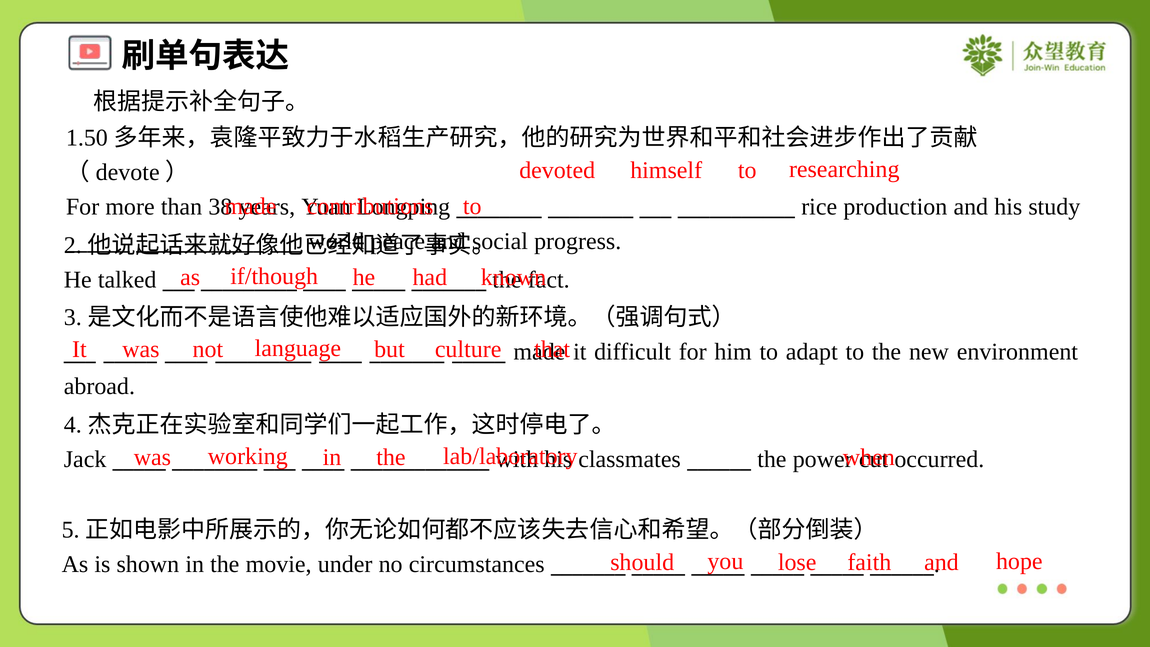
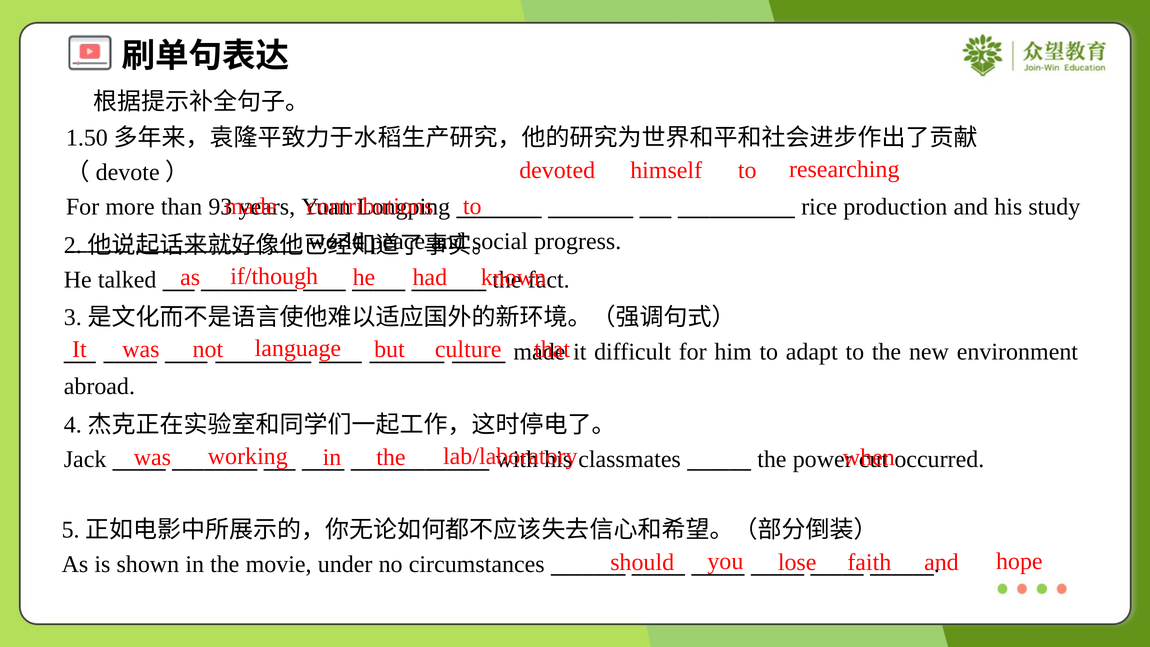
38: 38 -> 93
